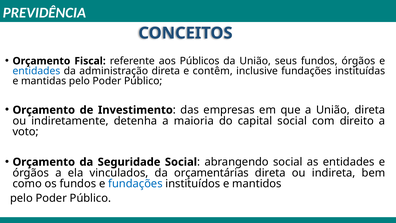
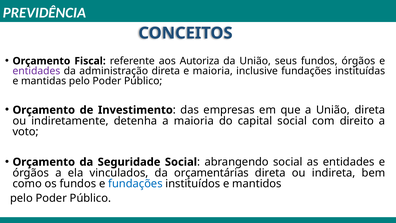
Públicos: Públicos -> Autoriza
entidades at (36, 71) colour: blue -> purple
e contêm: contêm -> maioria
